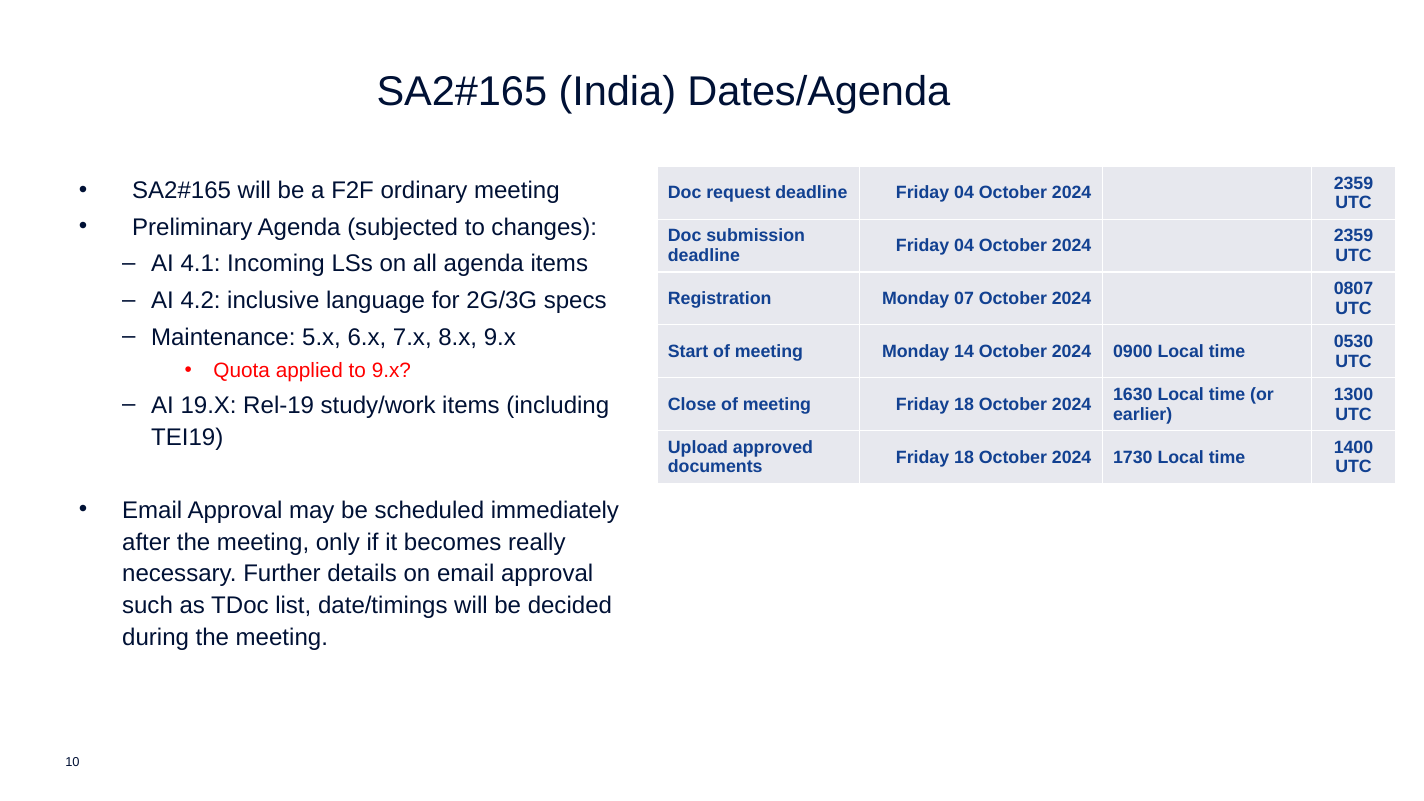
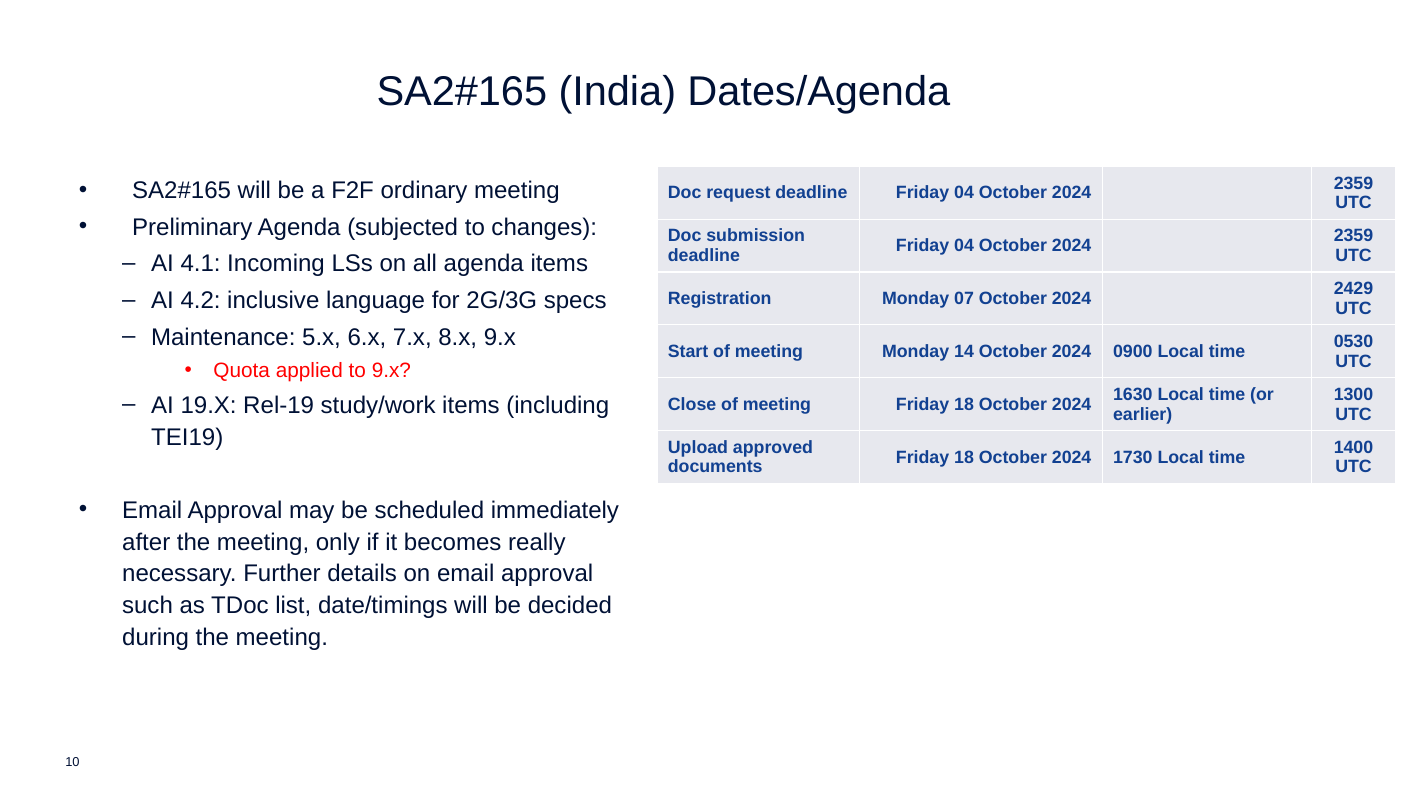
0807: 0807 -> 2429
